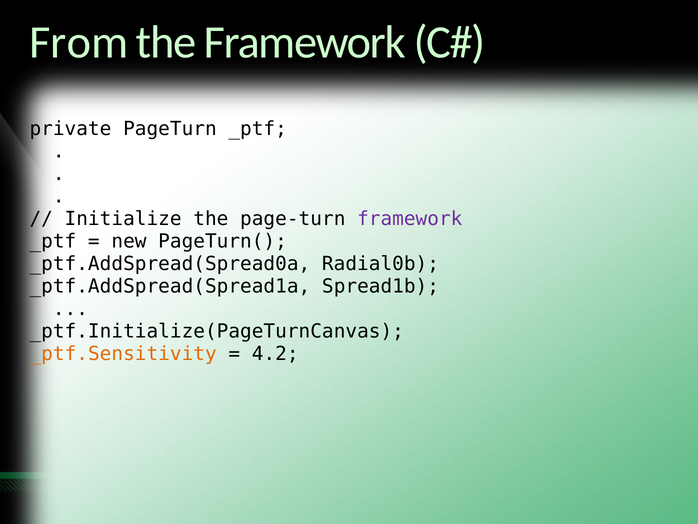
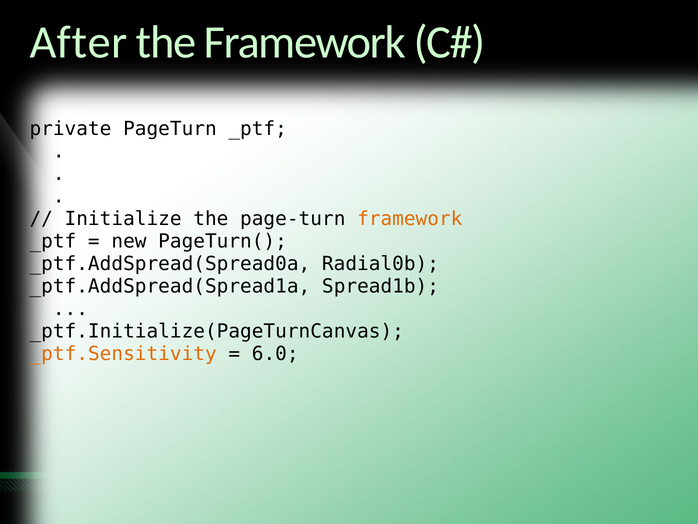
From: From -> After
framework at (410, 219) colour: purple -> orange
4.2: 4.2 -> 6.0
